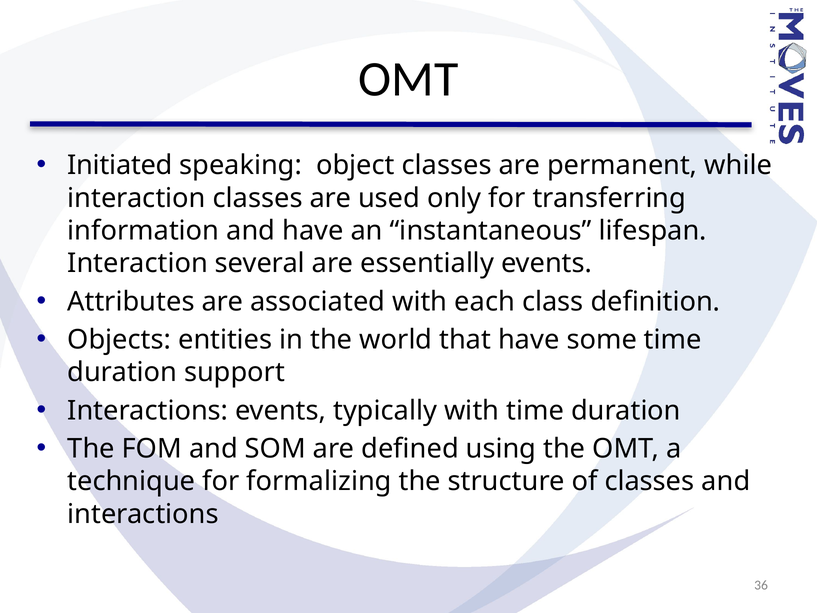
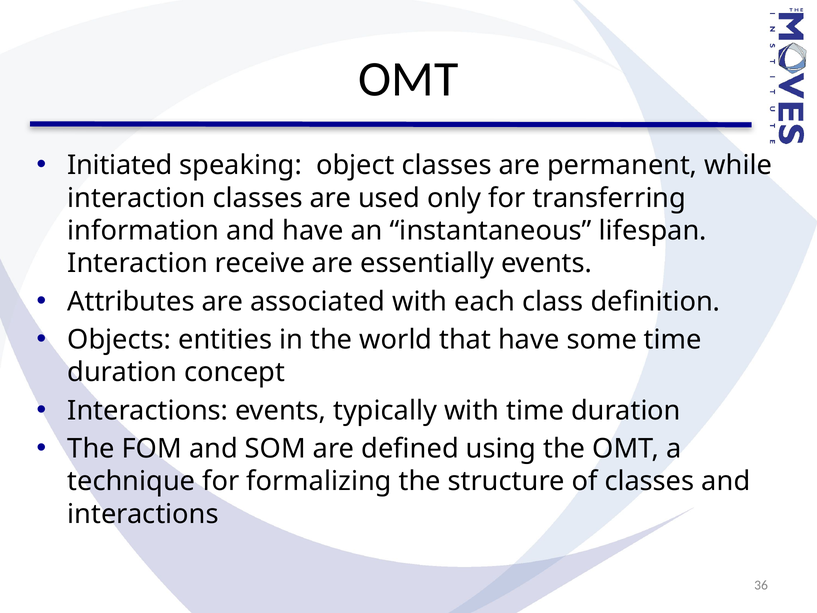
several: several -> receive
support: support -> concept
